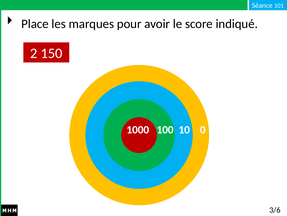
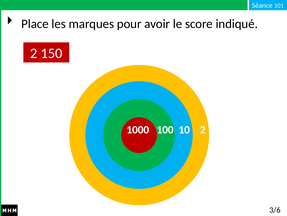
10 0: 0 -> 2
